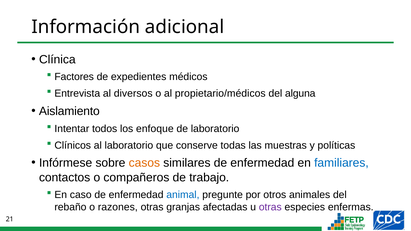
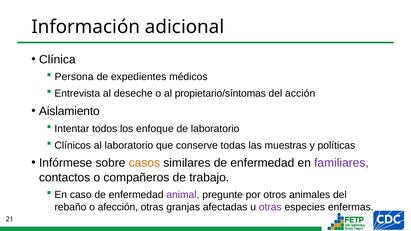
Factores: Factores -> Persona
diversos: diversos -> deseche
propietario/médicos: propietario/médicos -> propietario/síntomas
alguna: alguna -> acción
familiares colour: blue -> purple
animal colour: blue -> purple
razones: razones -> afección
